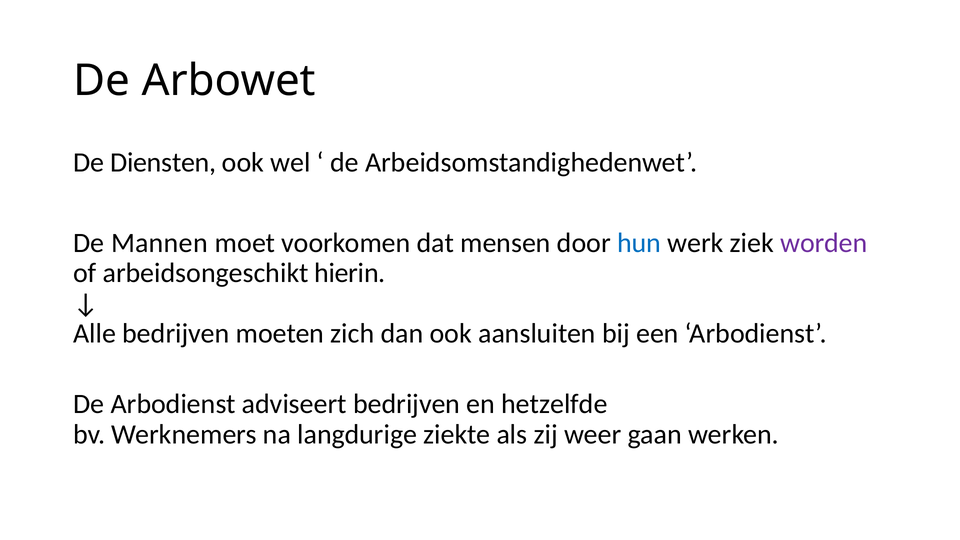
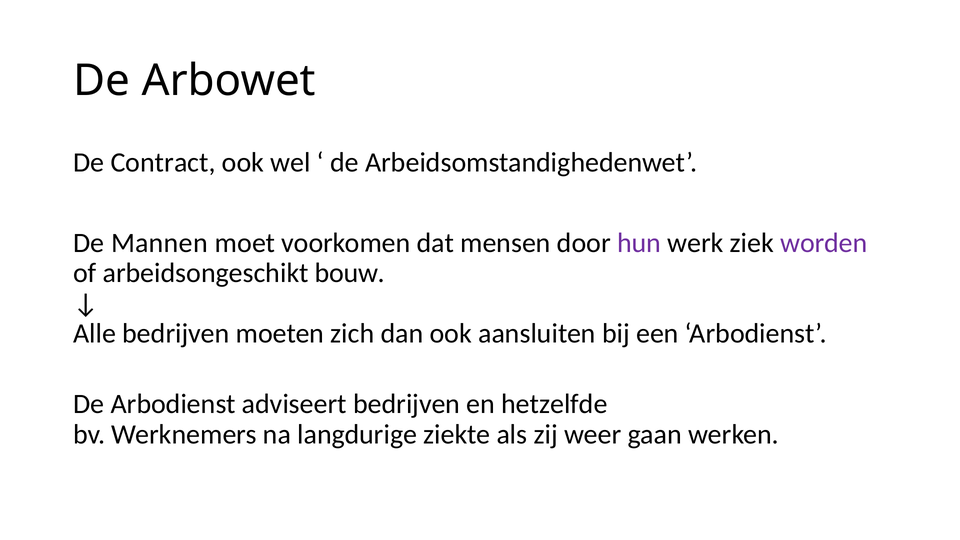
Diensten: Diensten -> Contract
hun colour: blue -> purple
hierin: hierin -> bouw
